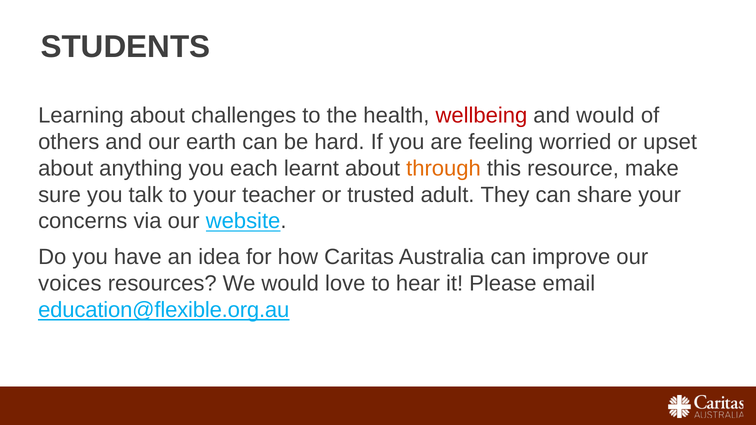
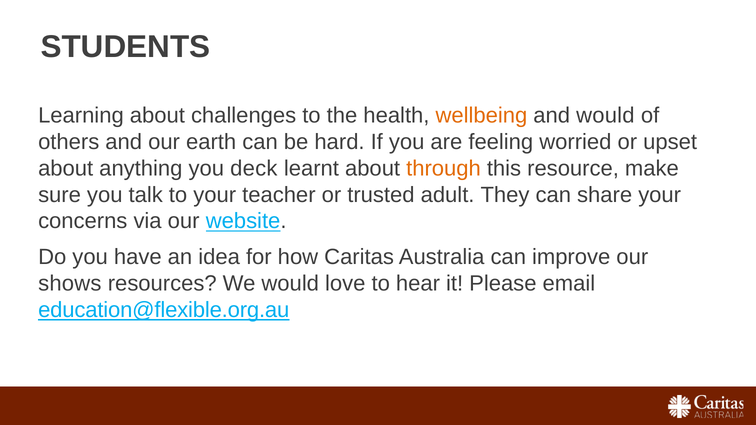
wellbeing colour: red -> orange
each: each -> deck
voices: voices -> shows
